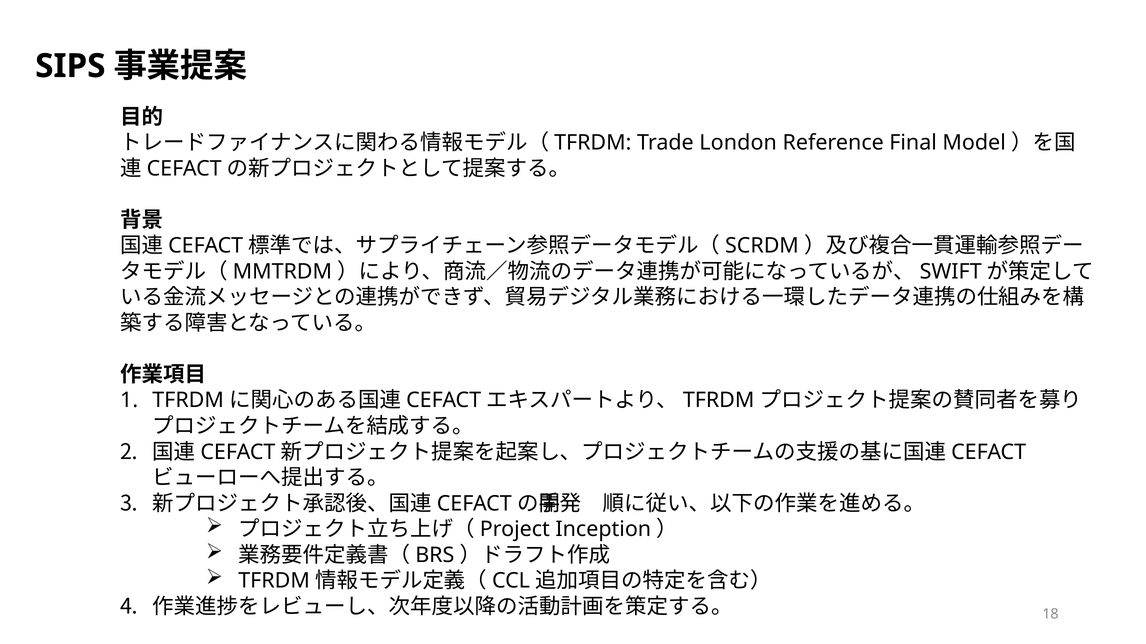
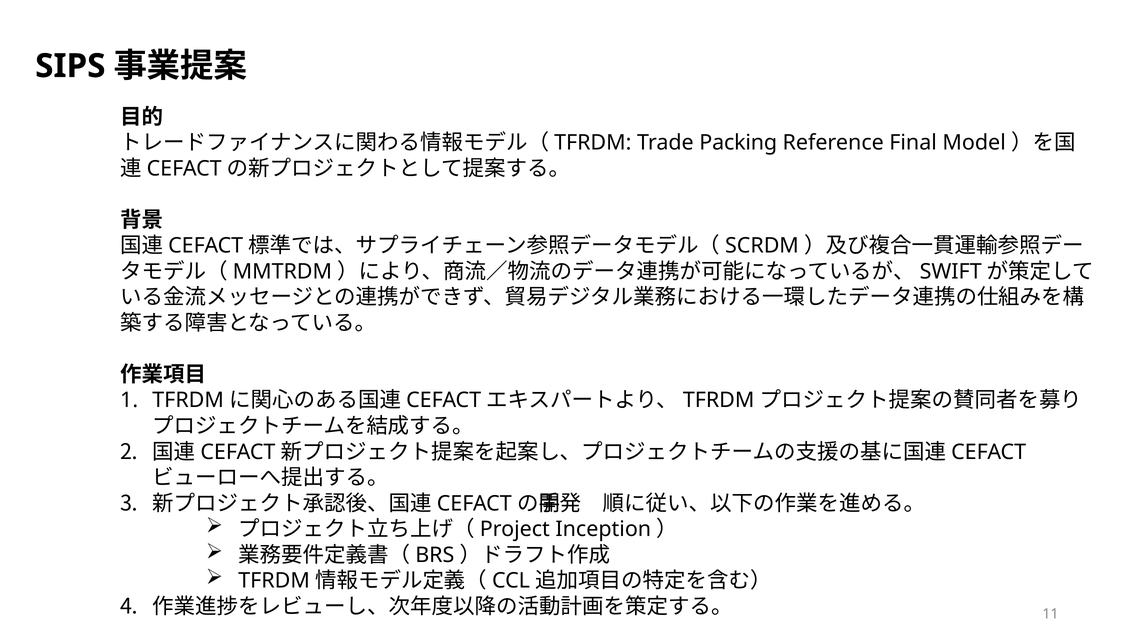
London: London -> Packing
18: 18 -> 11
